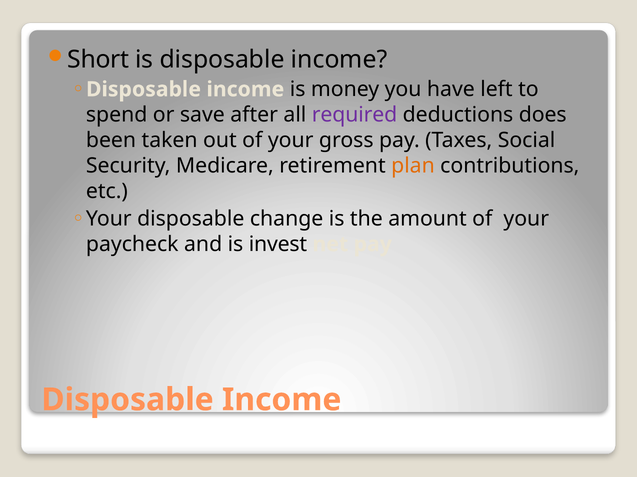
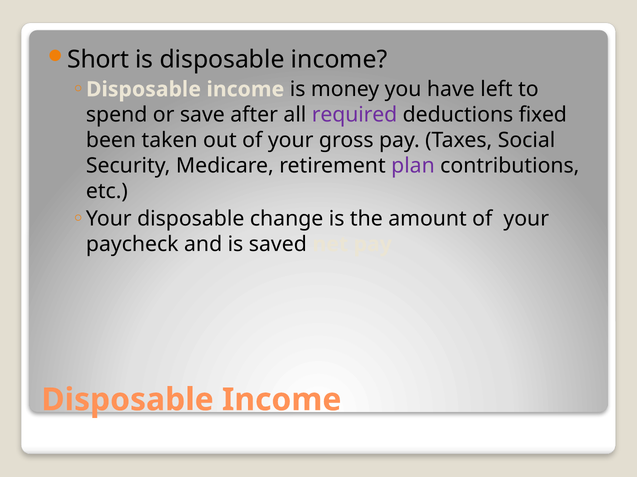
does: does -> fixed
plan colour: orange -> purple
invest: invest -> saved
